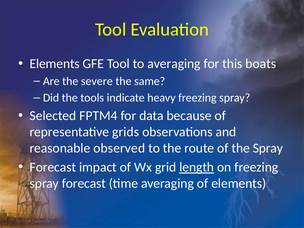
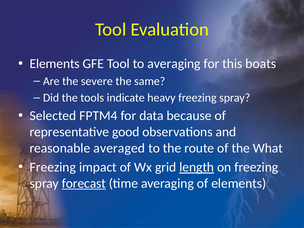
grids: grids -> good
observed: observed -> averaged
the Spray: Spray -> What
Forecast at (53, 167): Forecast -> Freezing
forecast at (84, 183) underline: none -> present
